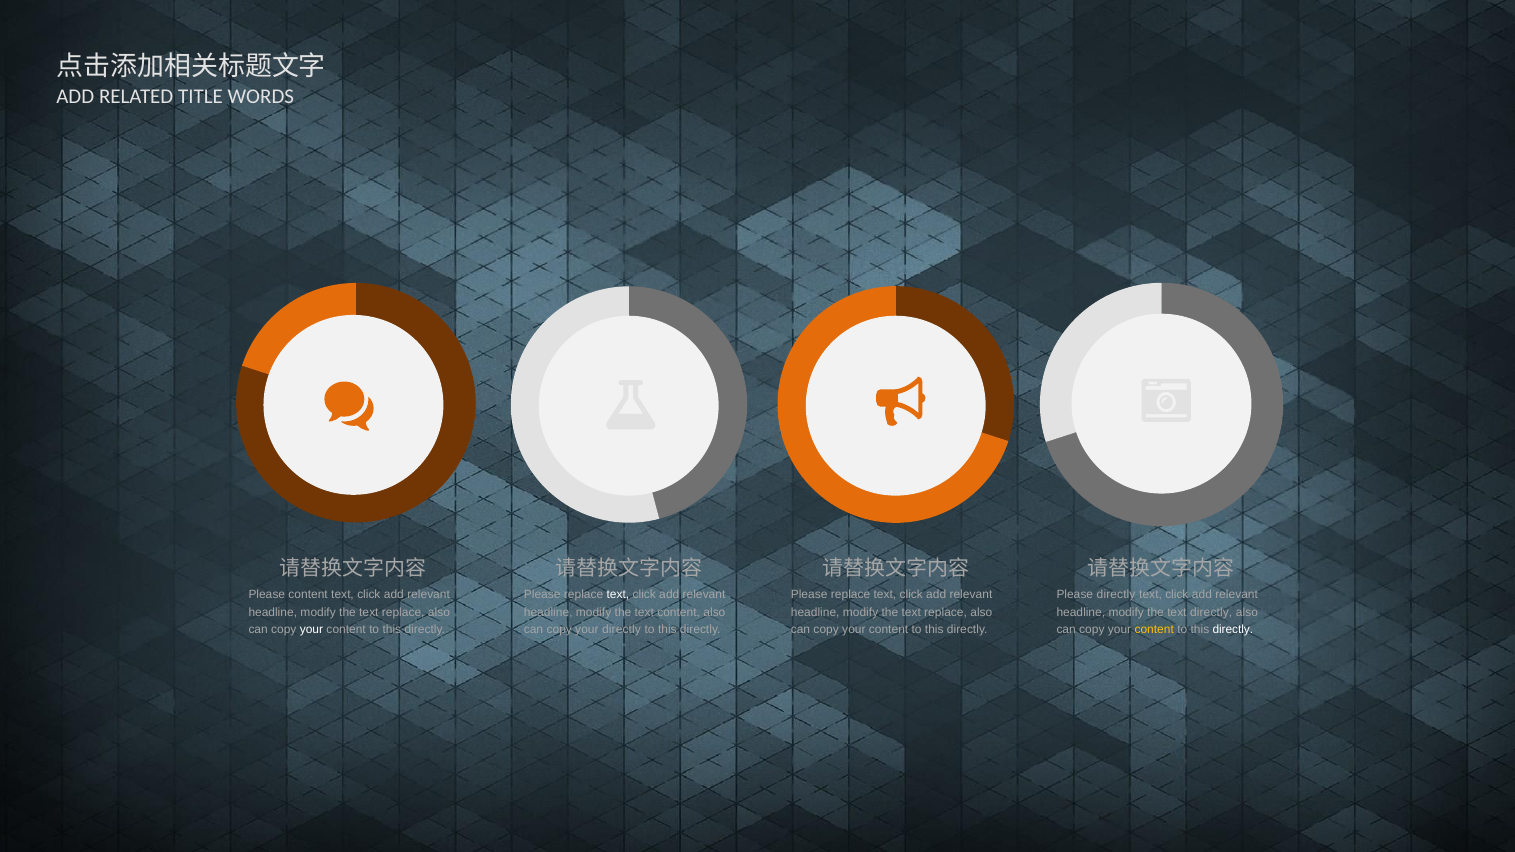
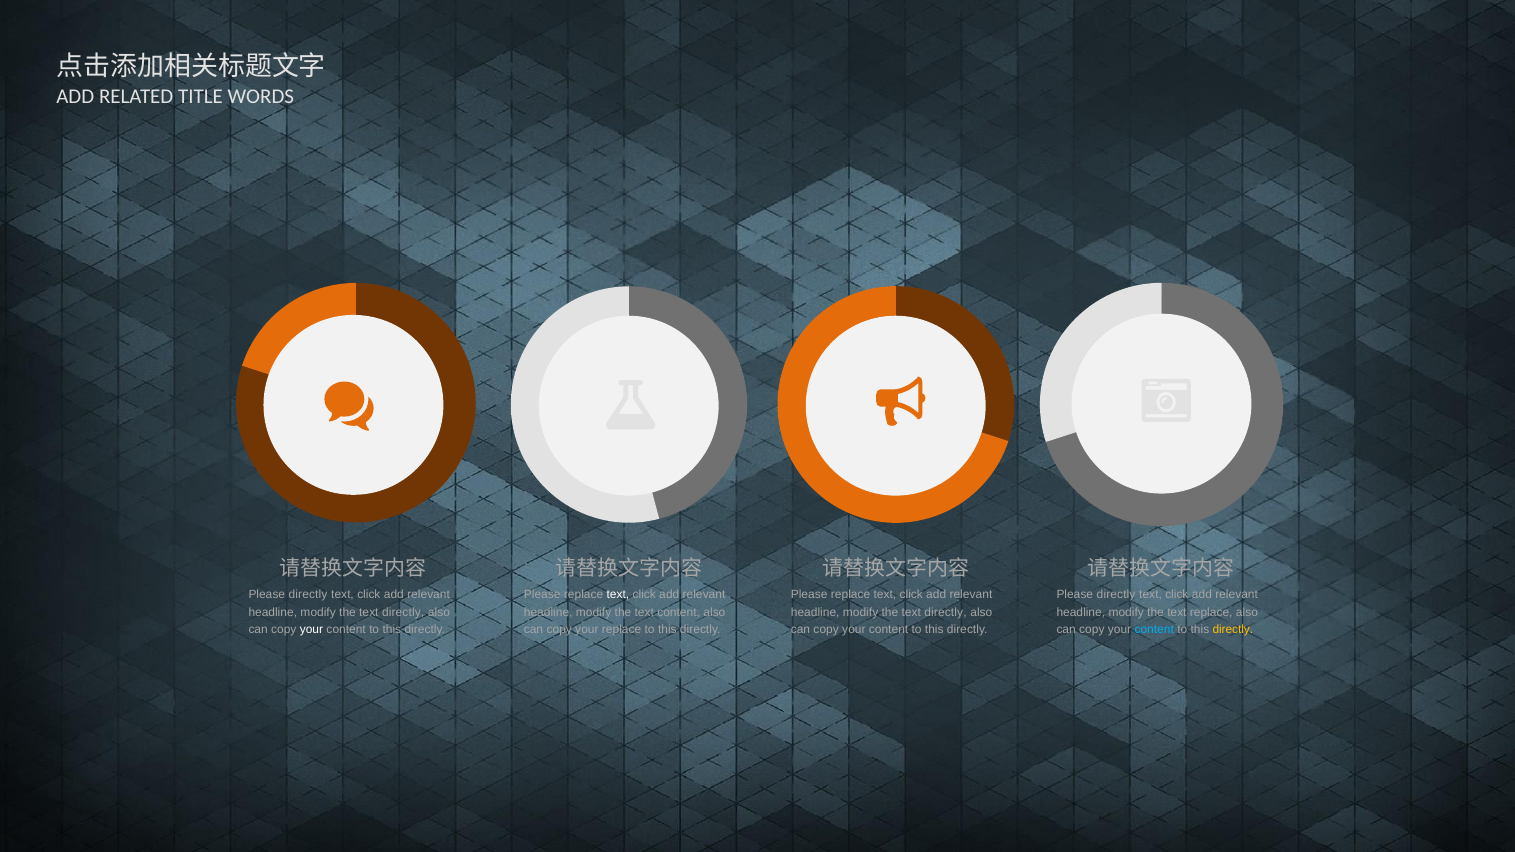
content at (308, 595): content -> directly
replace at (403, 612): replace -> directly
replace at (946, 612): replace -> directly
text directly: directly -> replace
your directly: directly -> replace
content at (1154, 629) colour: yellow -> light blue
directly at (1233, 629) colour: white -> yellow
